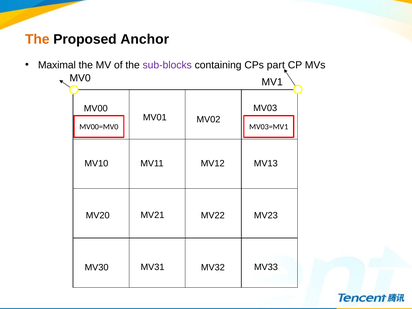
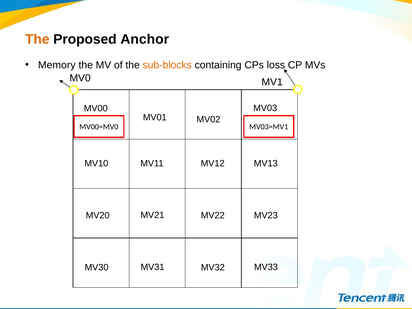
Maximal: Maximal -> Memory
sub-blocks colour: purple -> orange
part: part -> loss
